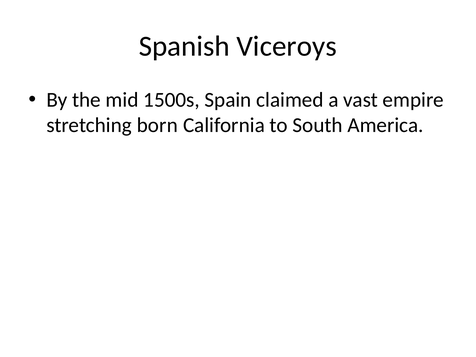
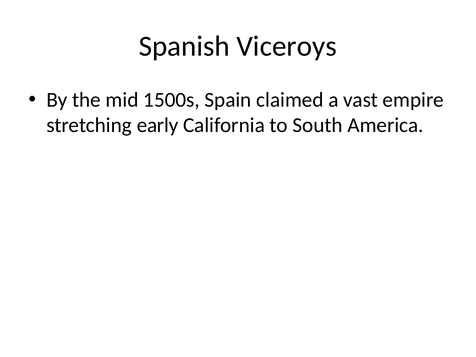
born: born -> early
